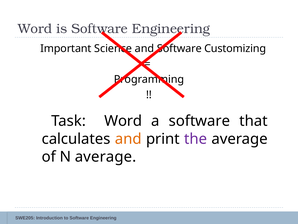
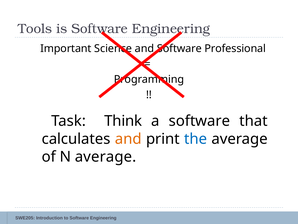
Word at (35, 29): Word -> Tools
Customizing: Customizing -> Professional
Task Word: Word -> Think
the colour: purple -> blue
